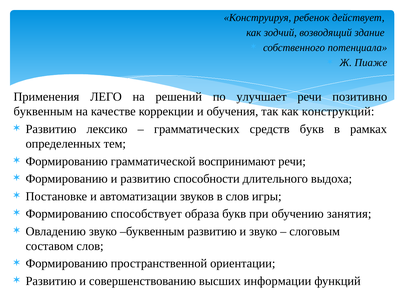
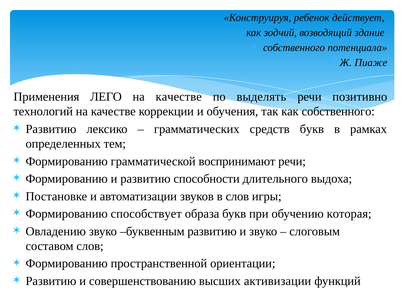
ЛЕГО на решений: решений -> качестве
улучшает: улучшает -> выделять
буквенным at (43, 111): буквенным -> технологий
как конструкций: конструкций -> собственного
занятия: занятия -> которая
информации: информации -> активизации
